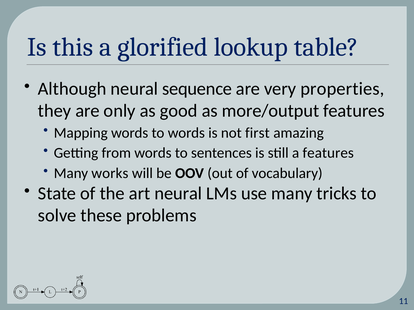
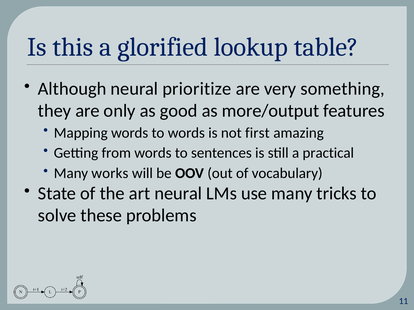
sequence: sequence -> prioritize
properties: properties -> something
a features: features -> practical
